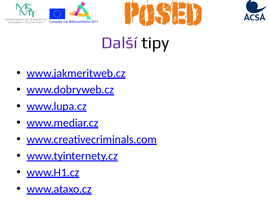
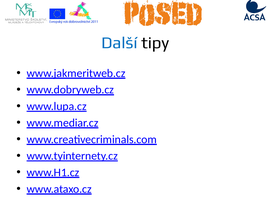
Další colour: purple -> blue
